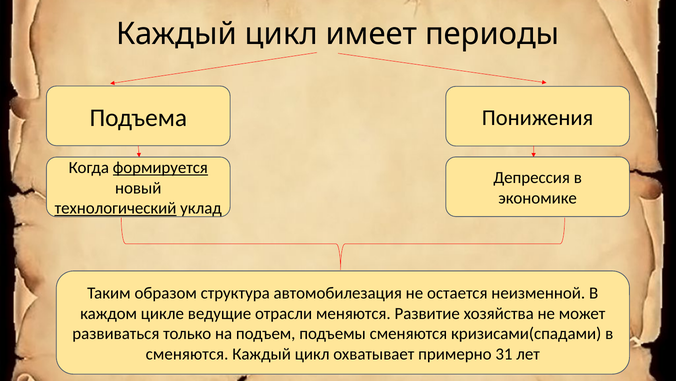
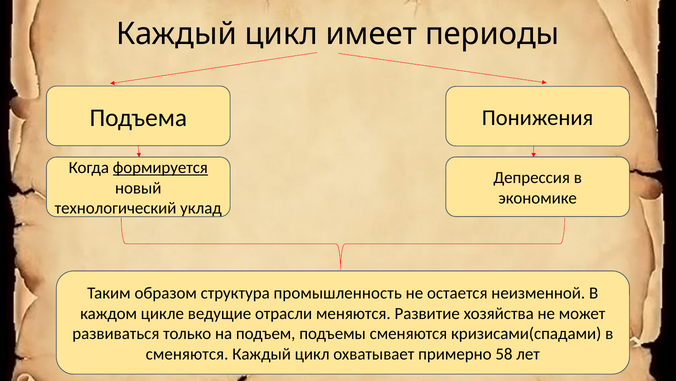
технологический underline: present -> none
автомобилезация: автомобилезация -> промышленность
31: 31 -> 58
